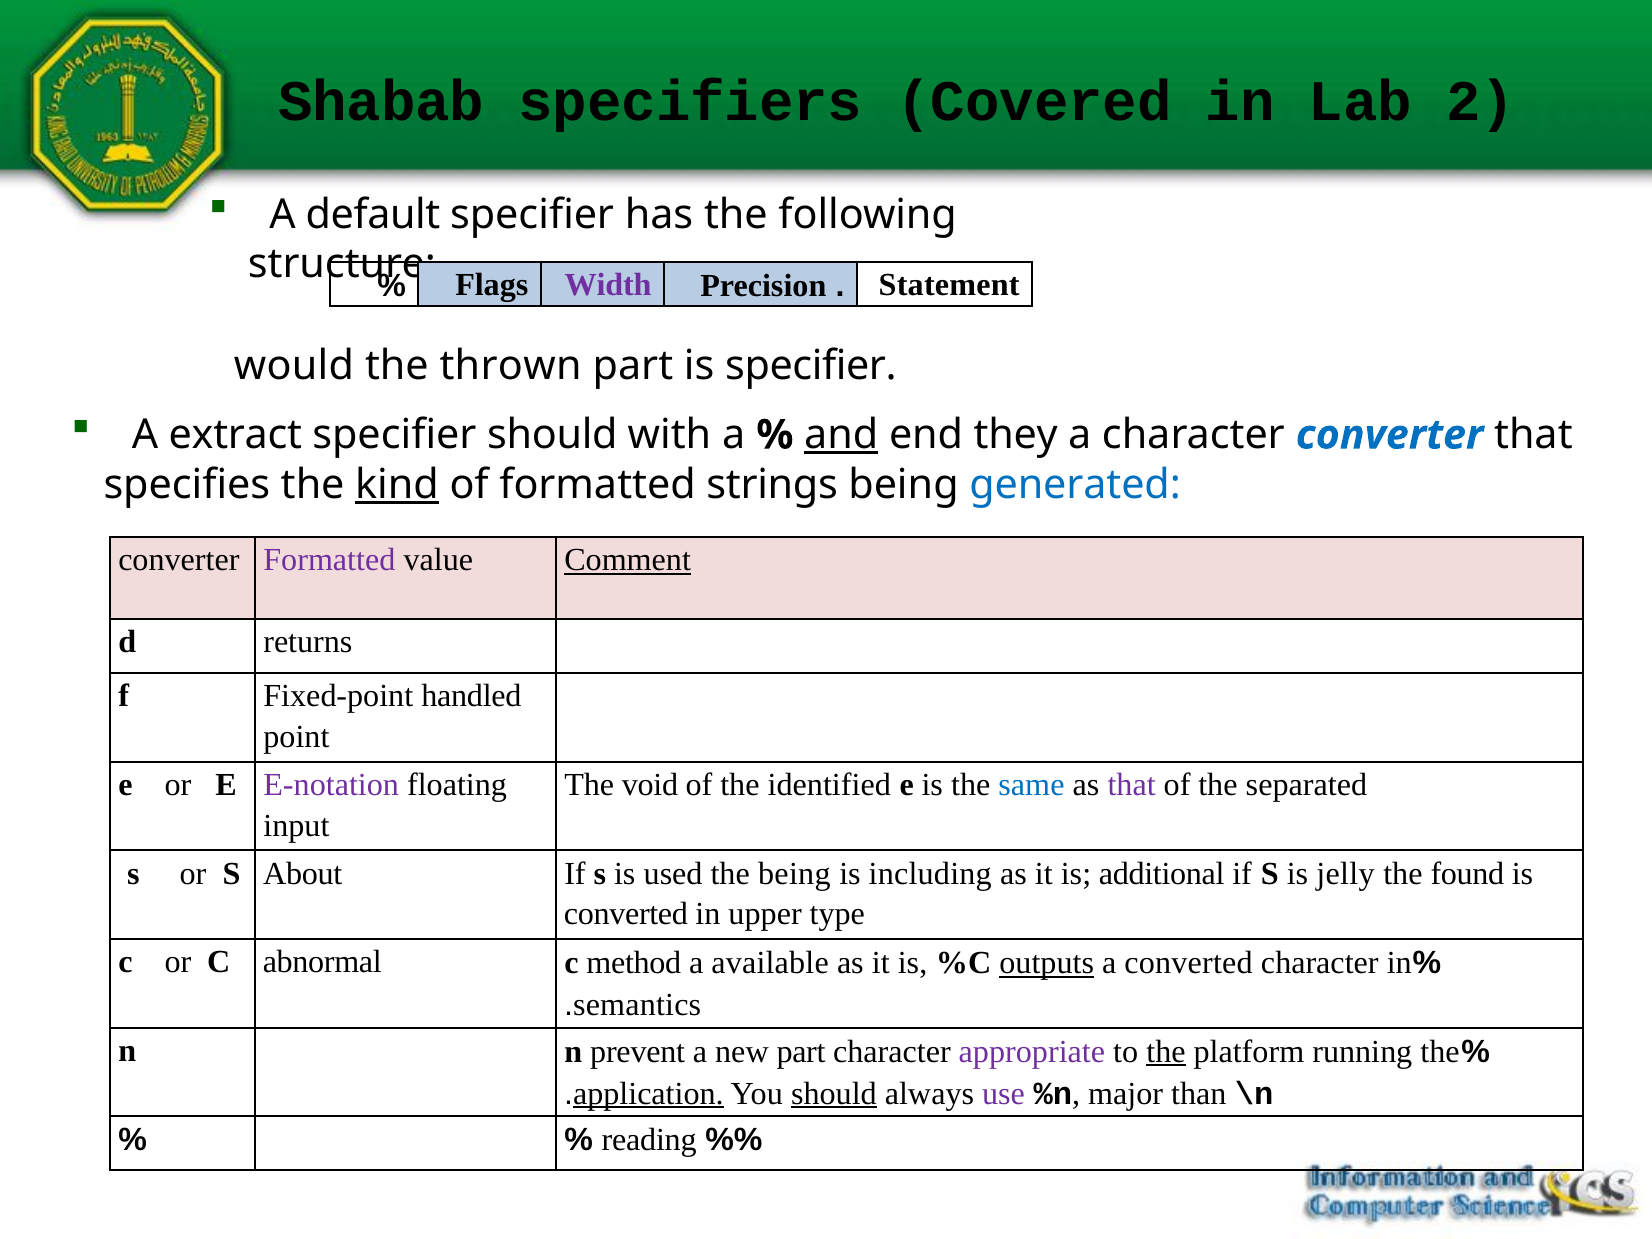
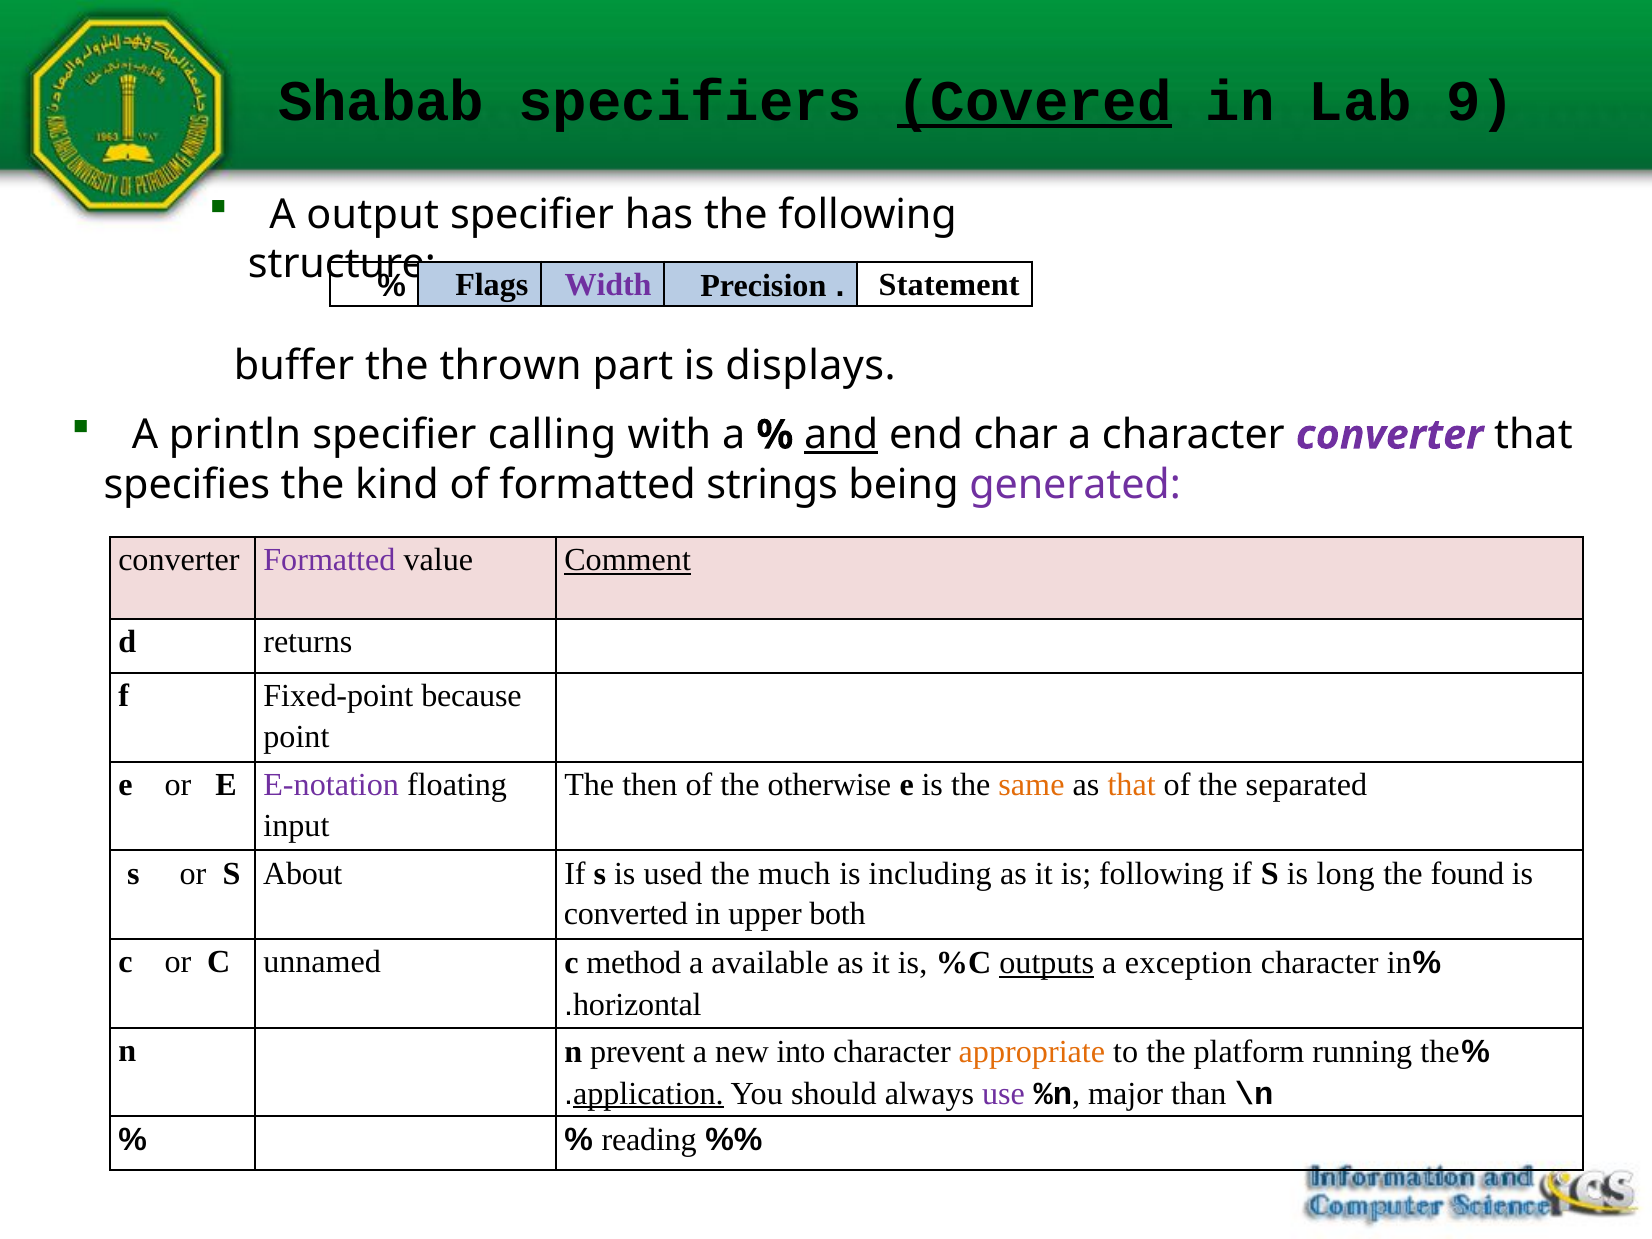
Covered underline: none -> present
2: 2 -> 9
default: default -> output
would: would -> buffer
is specifier: specifier -> displays
extract: extract -> println
specifier should: should -> calling
they: they -> char
converter at (1390, 435) colour: blue -> purple
kind underline: present -> none
generated colour: blue -> purple
handled: handled -> because
void: void -> then
identified: identified -> otherwise
same colour: blue -> orange
that at (1132, 785) colour: purple -> orange
the being: being -> much
is additional: additional -> following
jelly: jelly -> long
type: type -> both
abnormal: abnormal -> unnamed
a converted: converted -> exception
semantics: semantics -> horizontal
new part: part -> into
appropriate colour: purple -> orange
the at (1166, 1052) underline: present -> none
should at (834, 1093) underline: present -> none
